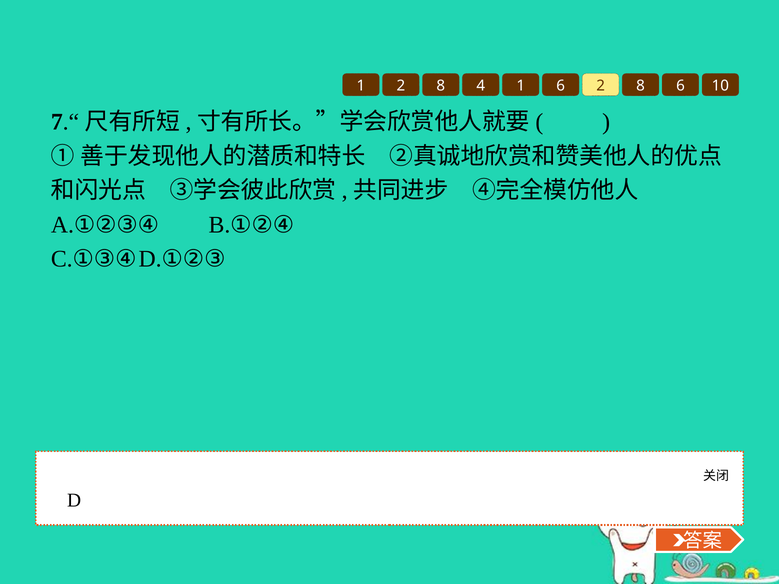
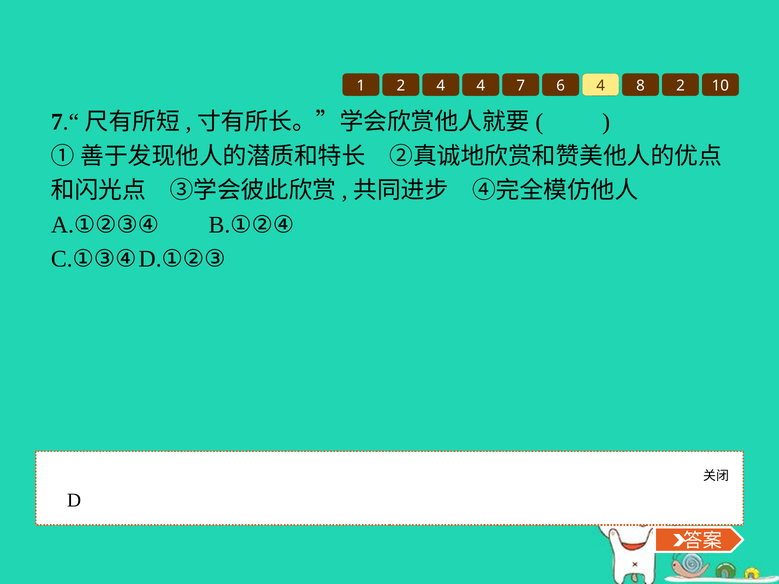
1 2 8: 8 -> 4
4 1: 1 -> 7
6 2: 2 -> 4
8 6: 6 -> 2
